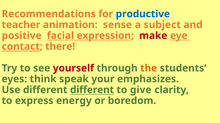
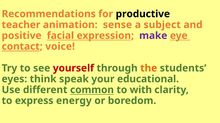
productive colour: blue -> black
make colour: red -> purple
there: there -> voice
emphasizes: emphasizes -> educational
different different: different -> common
give: give -> with
